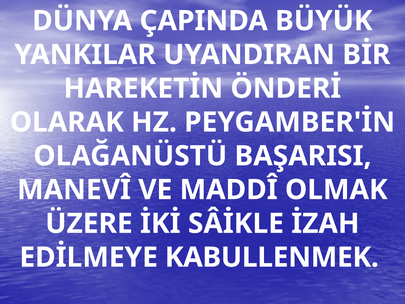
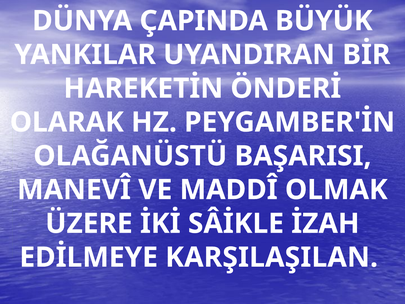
KABULLENMEK: KABULLENMEK -> KARŞILAŞILAN
